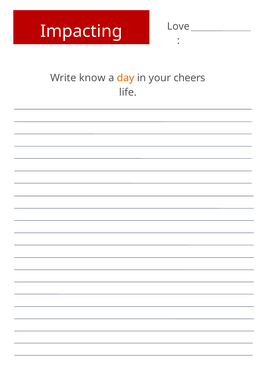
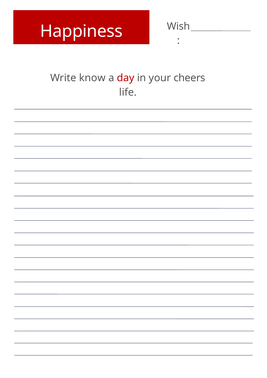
Love: Love -> Wish
Impacting: Impacting -> Happiness
day colour: orange -> red
